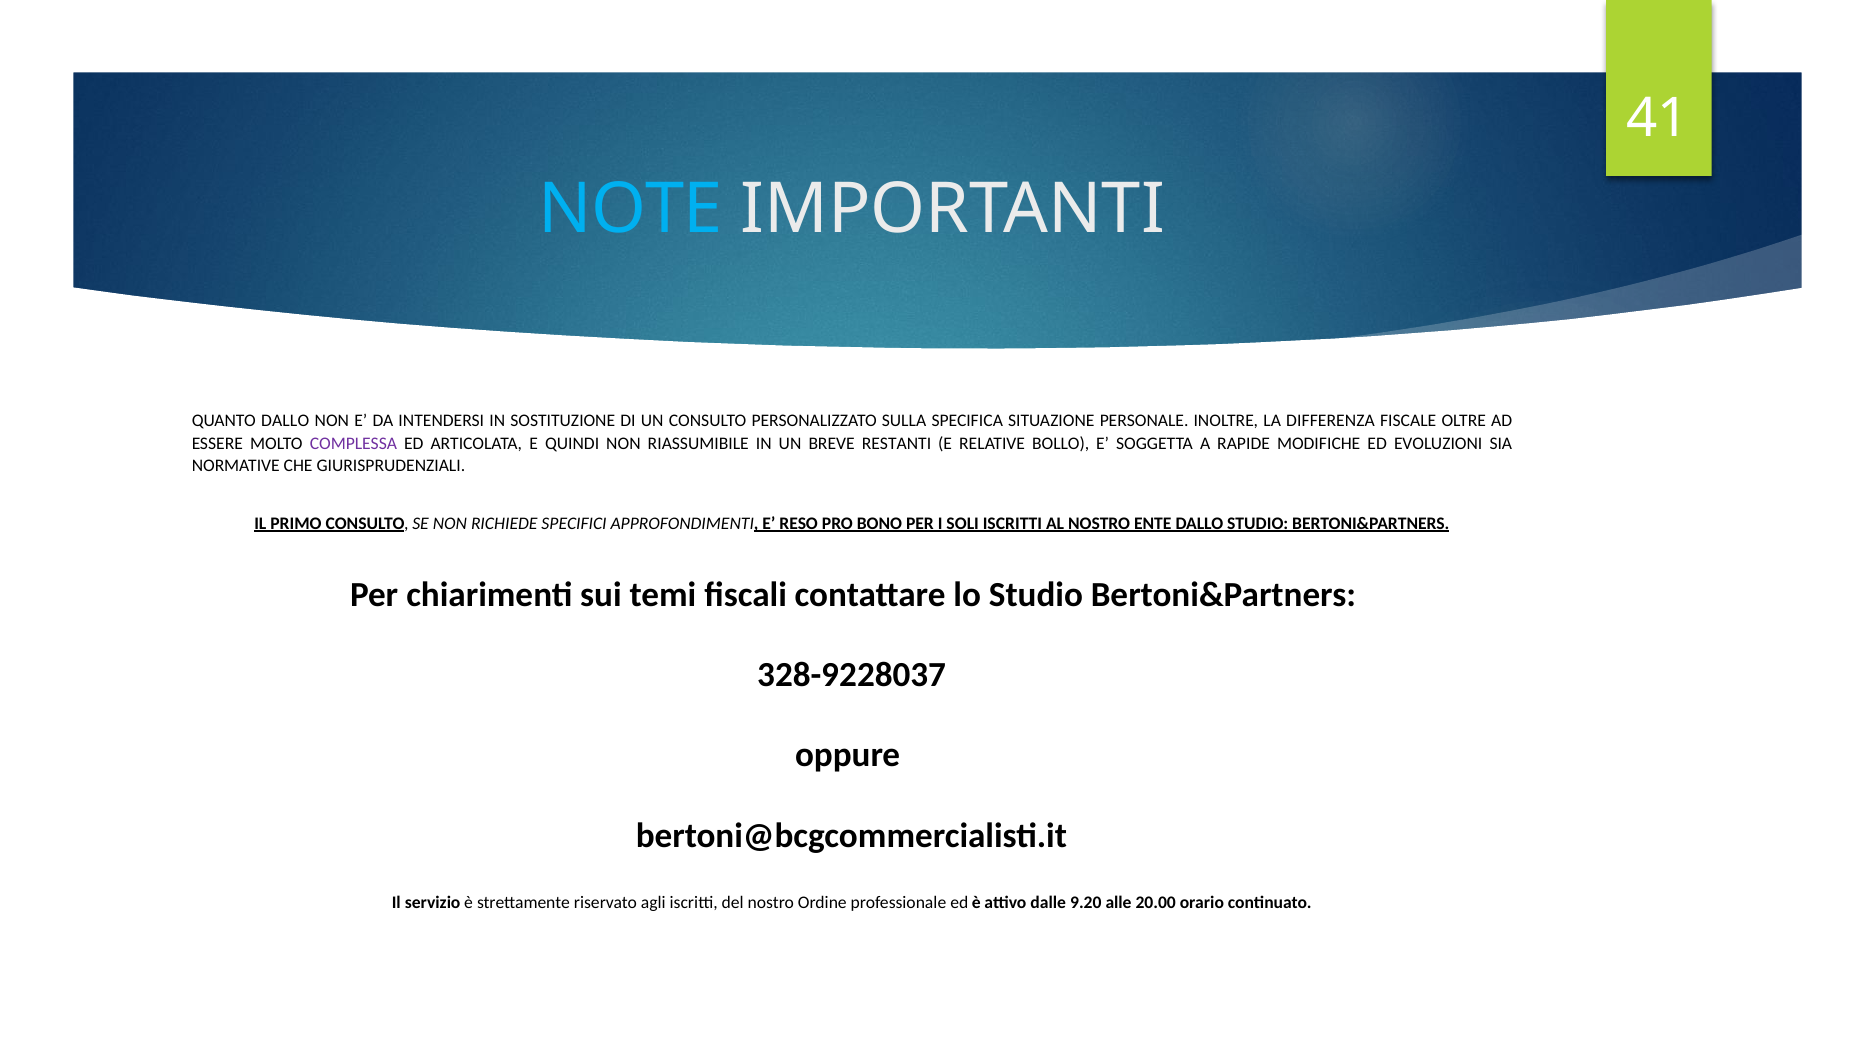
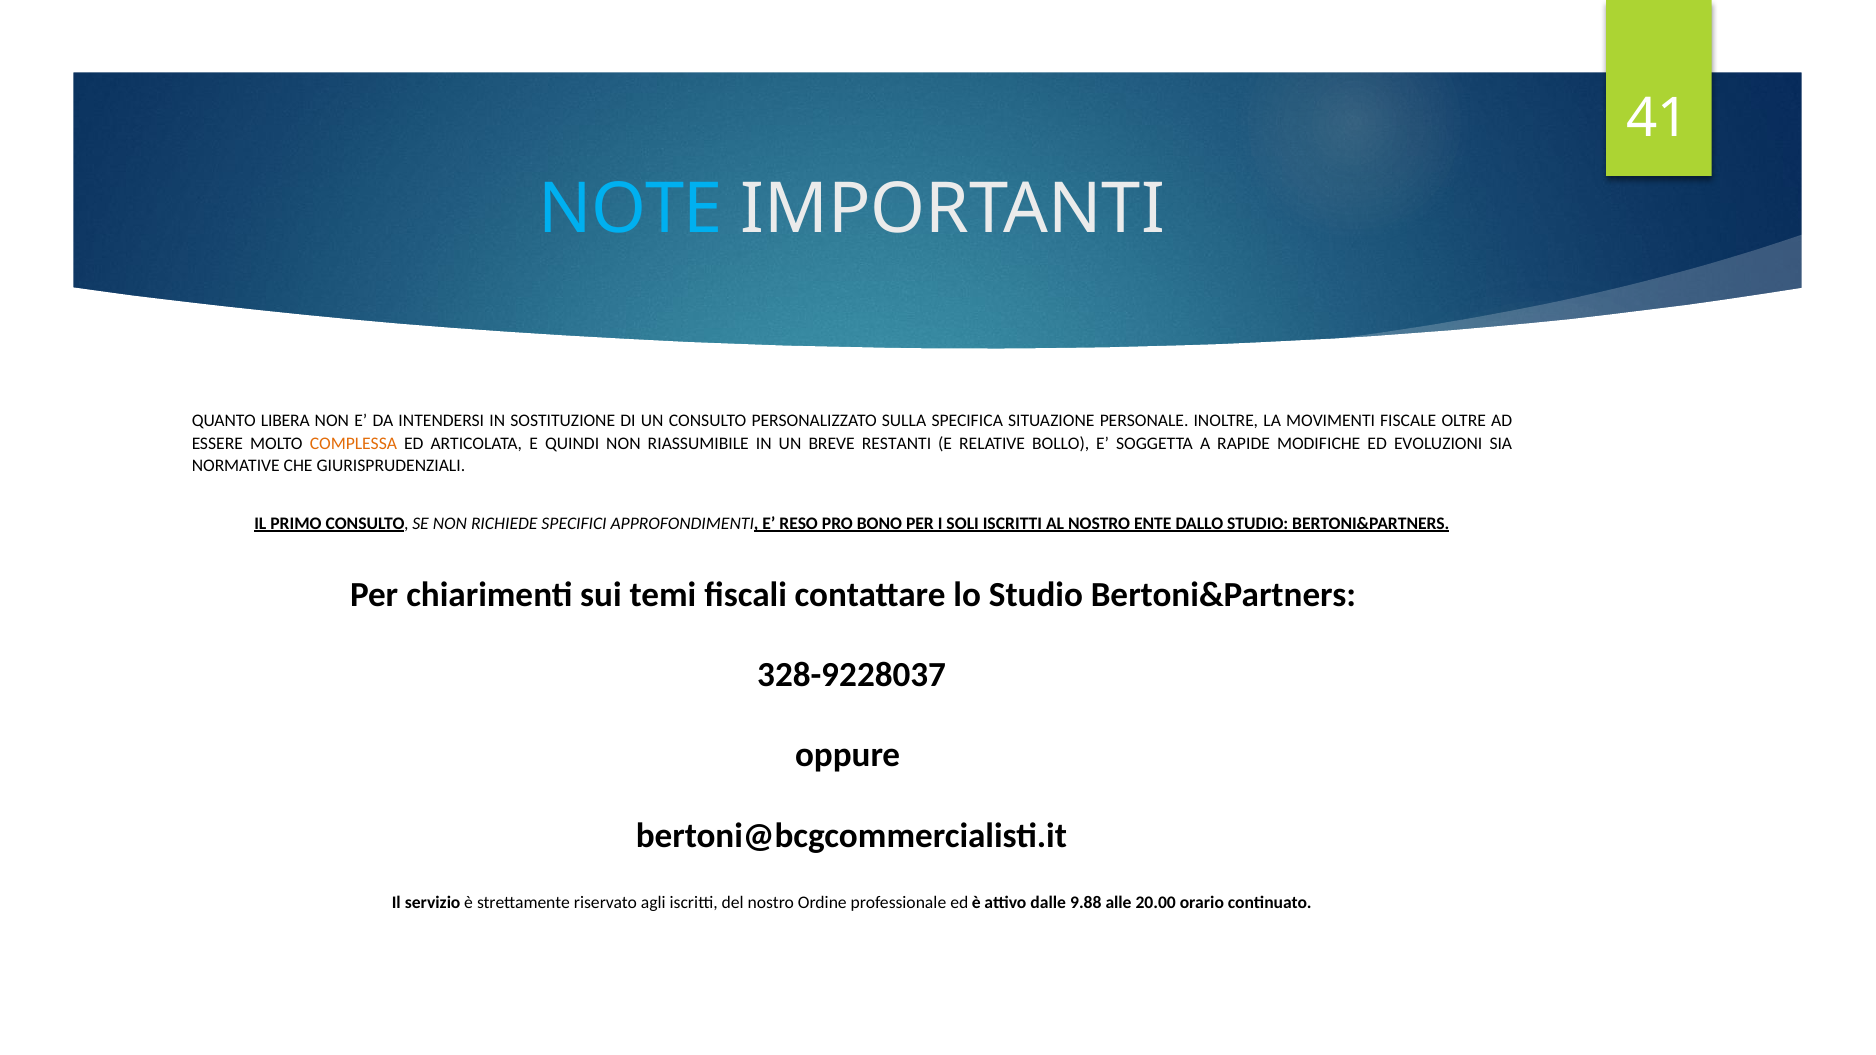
QUANTO DALLO: DALLO -> LIBERA
DIFFERENZA: DIFFERENZA -> MOVIMENTI
COMPLESSA colour: purple -> orange
9.20: 9.20 -> 9.88
